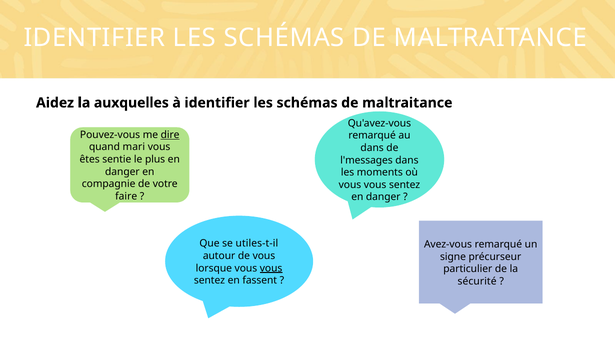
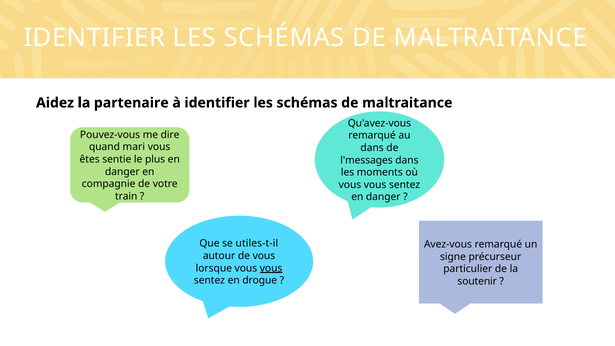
auxquelles: auxquelles -> partenaire
dire underline: present -> none
faire: faire -> train
fassent: fassent -> drogue
sécurité: sécurité -> soutenir
